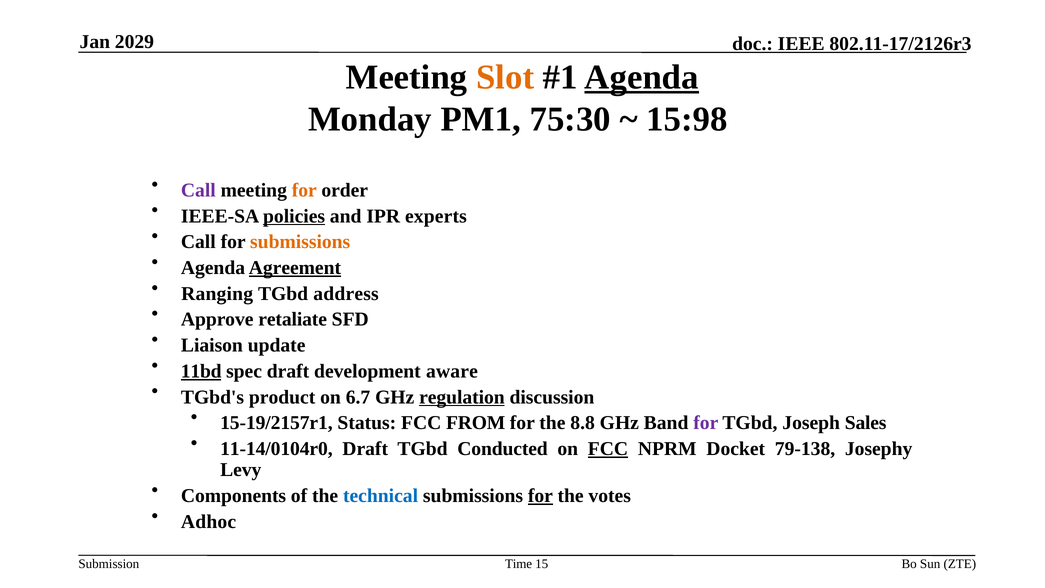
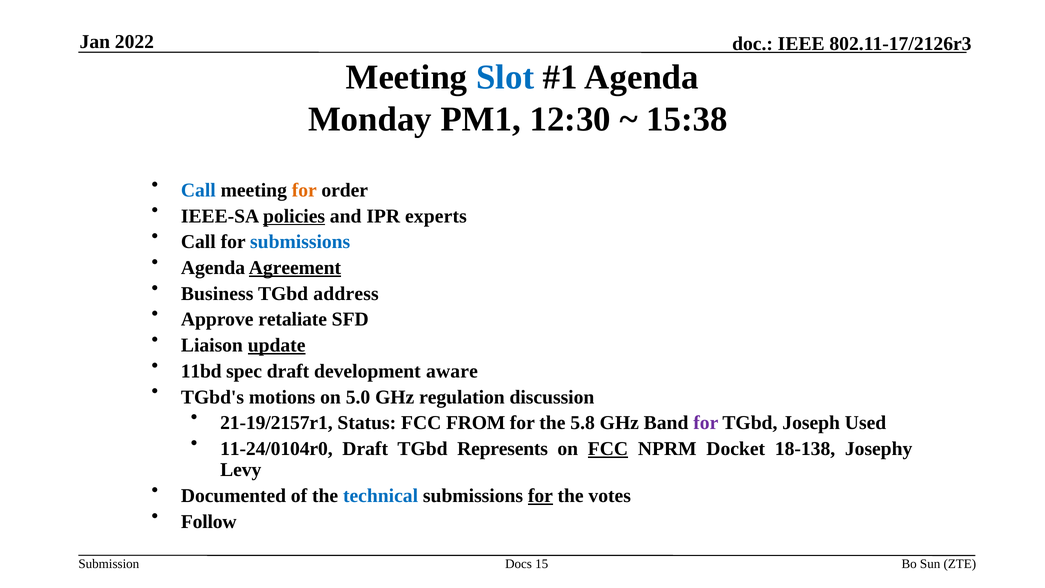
2029: 2029 -> 2022
Slot colour: orange -> blue
Agenda at (642, 77) underline: present -> none
75:30: 75:30 -> 12:30
15:98: 15:98 -> 15:38
Call at (198, 190) colour: purple -> blue
submissions at (300, 242) colour: orange -> blue
Ranging: Ranging -> Business
update underline: none -> present
11bd underline: present -> none
product: product -> motions
6.7: 6.7 -> 5.0
regulation underline: present -> none
15-19/2157r1: 15-19/2157r1 -> 21-19/2157r1
8.8: 8.8 -> 5.8
Sales: Sales -> Used
11-14/0104r0: 11-14/0104r0 -> 11-24/0104r0
Conducted: Conducted -> Represents
79-138: 79-138 -> 18-138
Components: Components -> Documented
Adhoc: Adhoc -> Follow
Time: Time -> Docs
